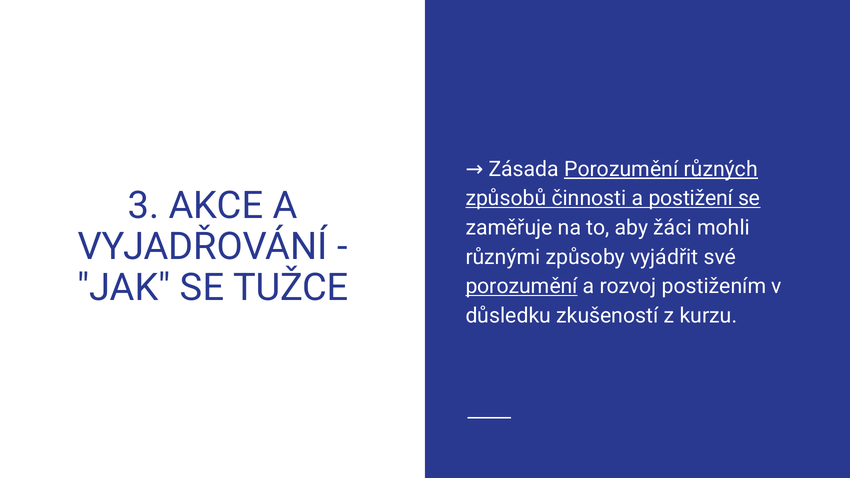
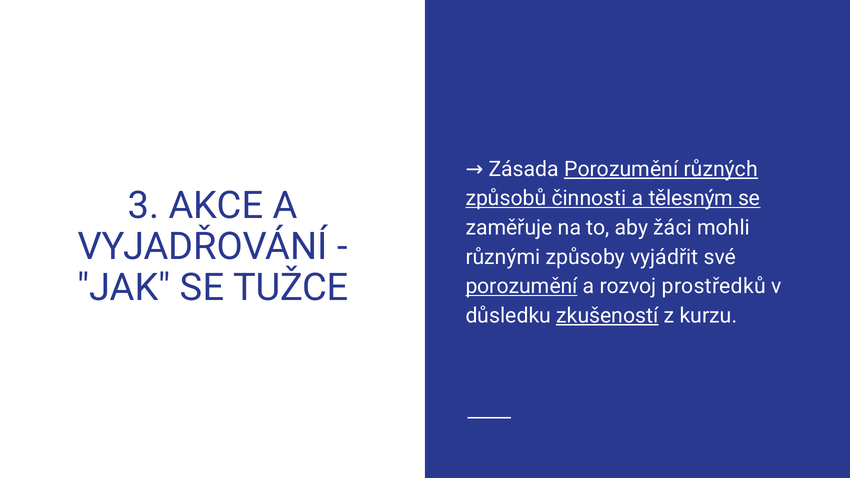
postižení: postižení -> tělesným
postižením: postižením -> prostředků
zkušeností underline: none -> present
